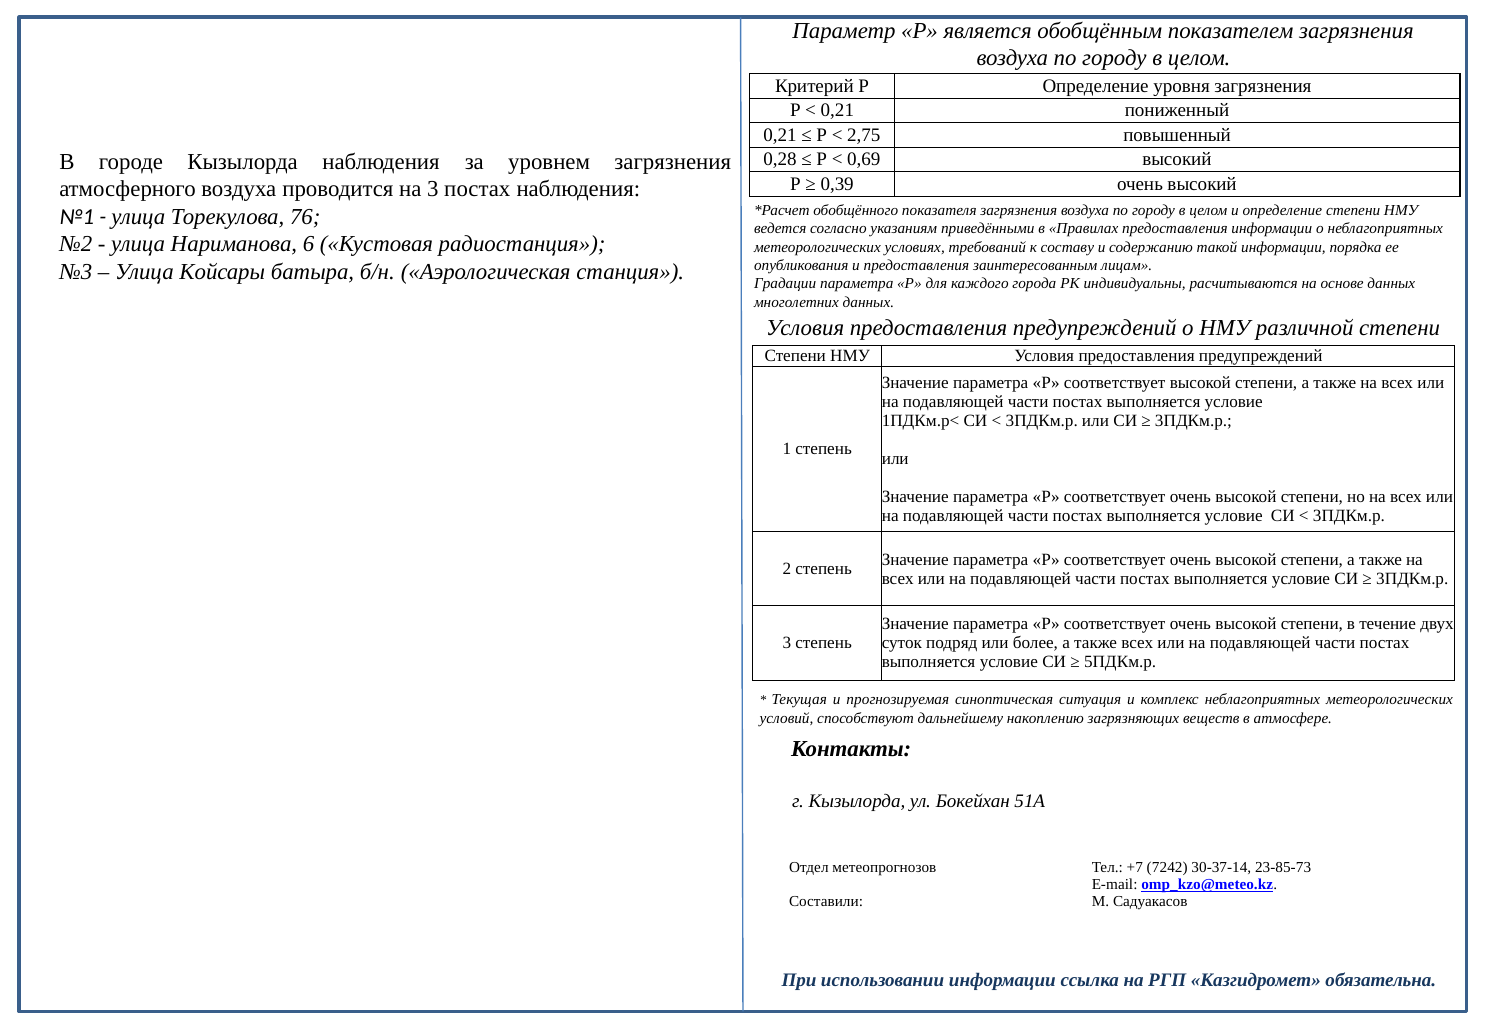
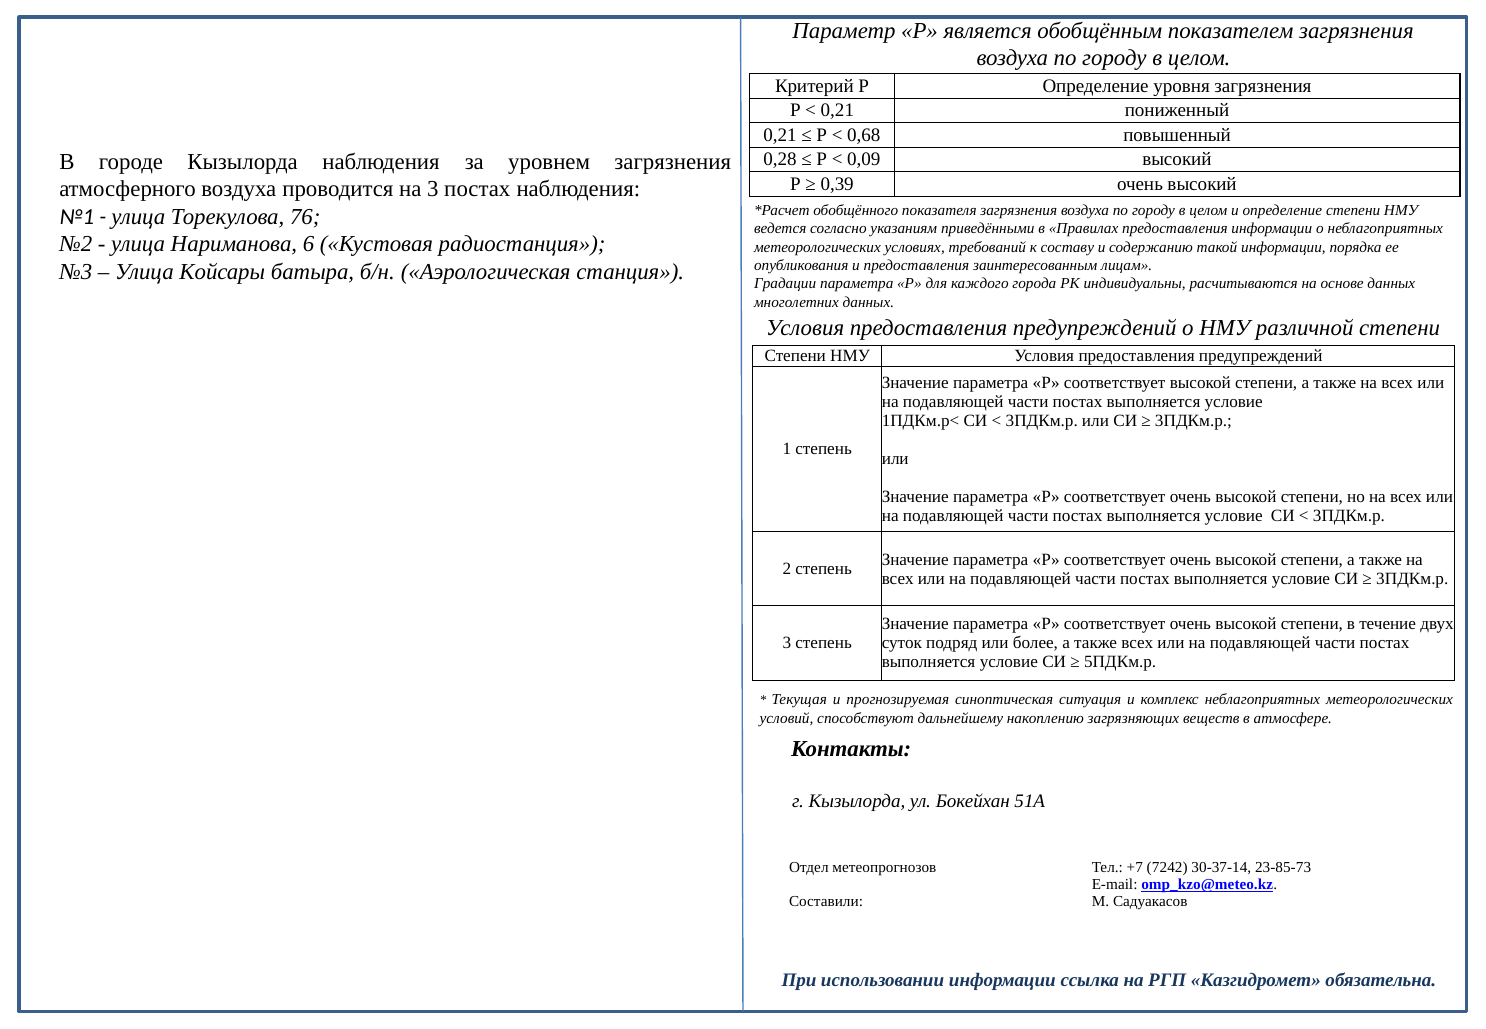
2,75: 2,75 -> 0,68
0,69: 0,69 -> 0,09
